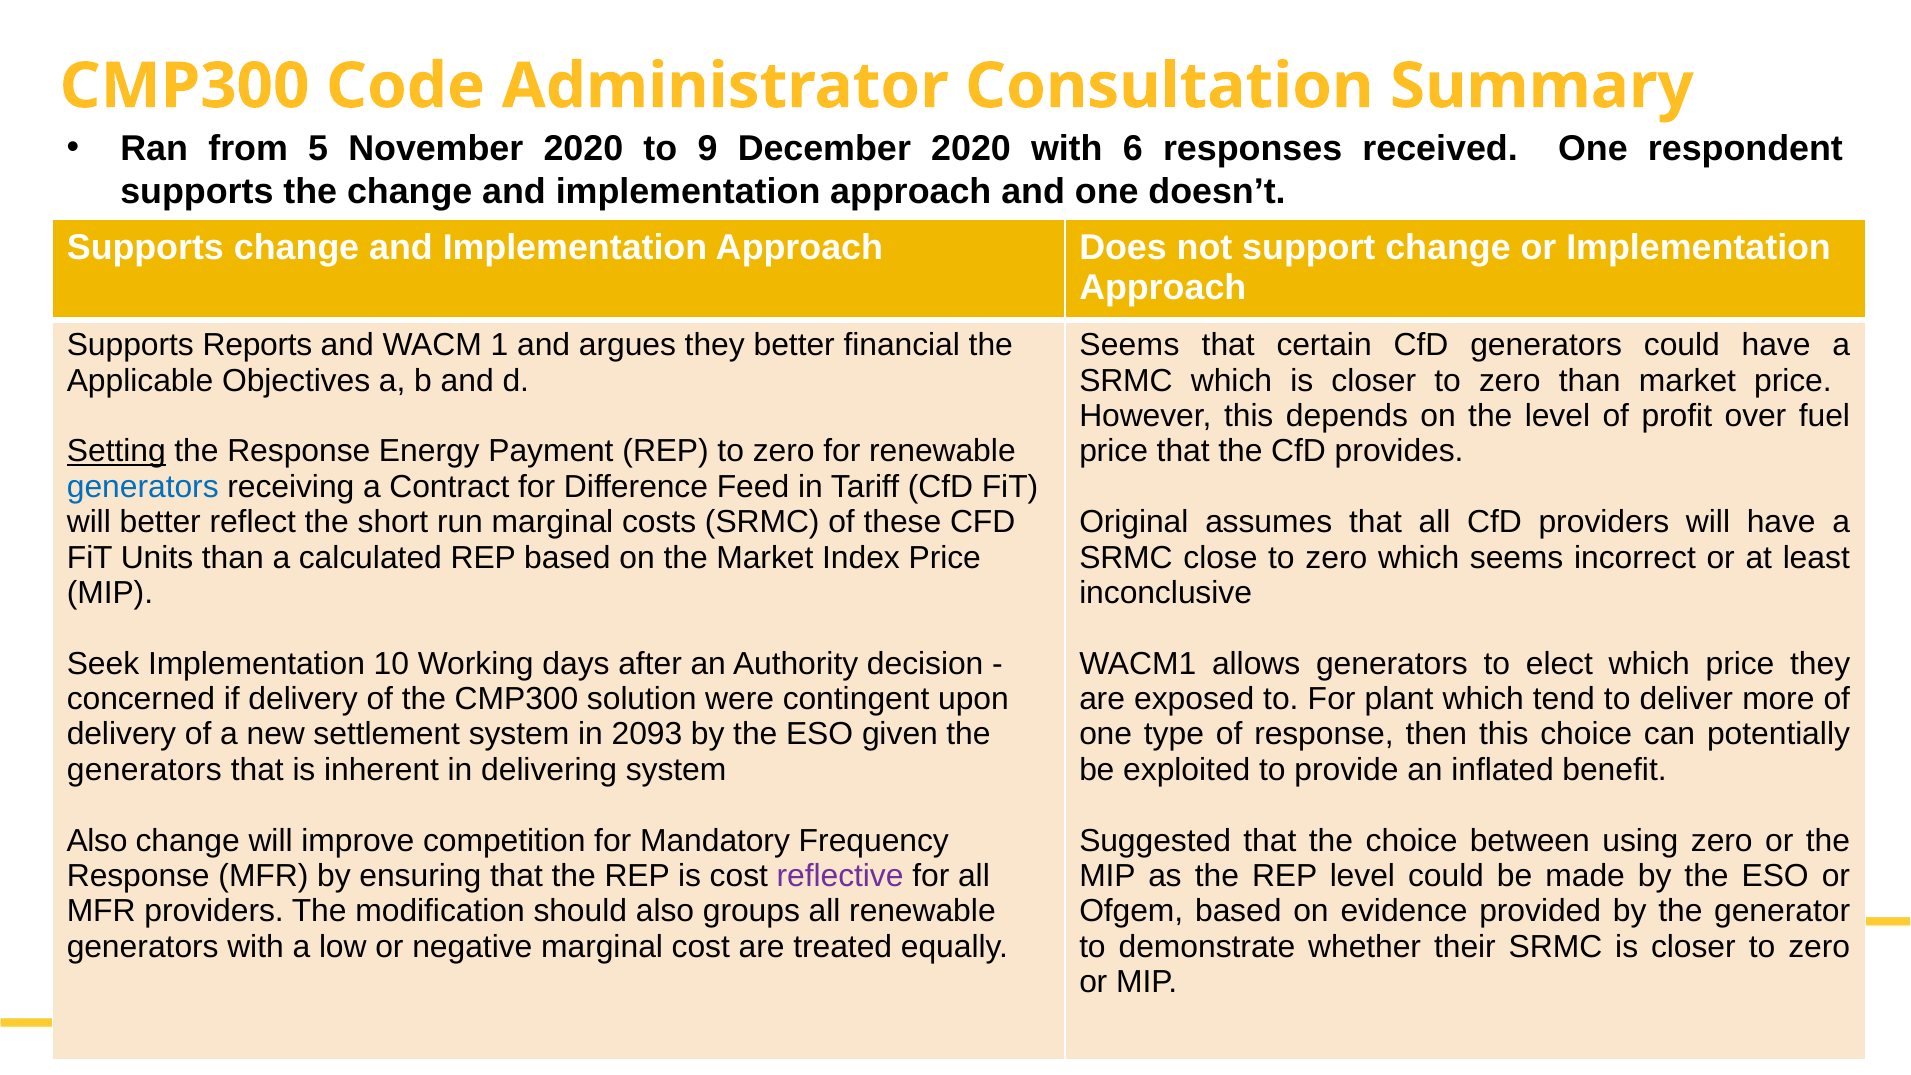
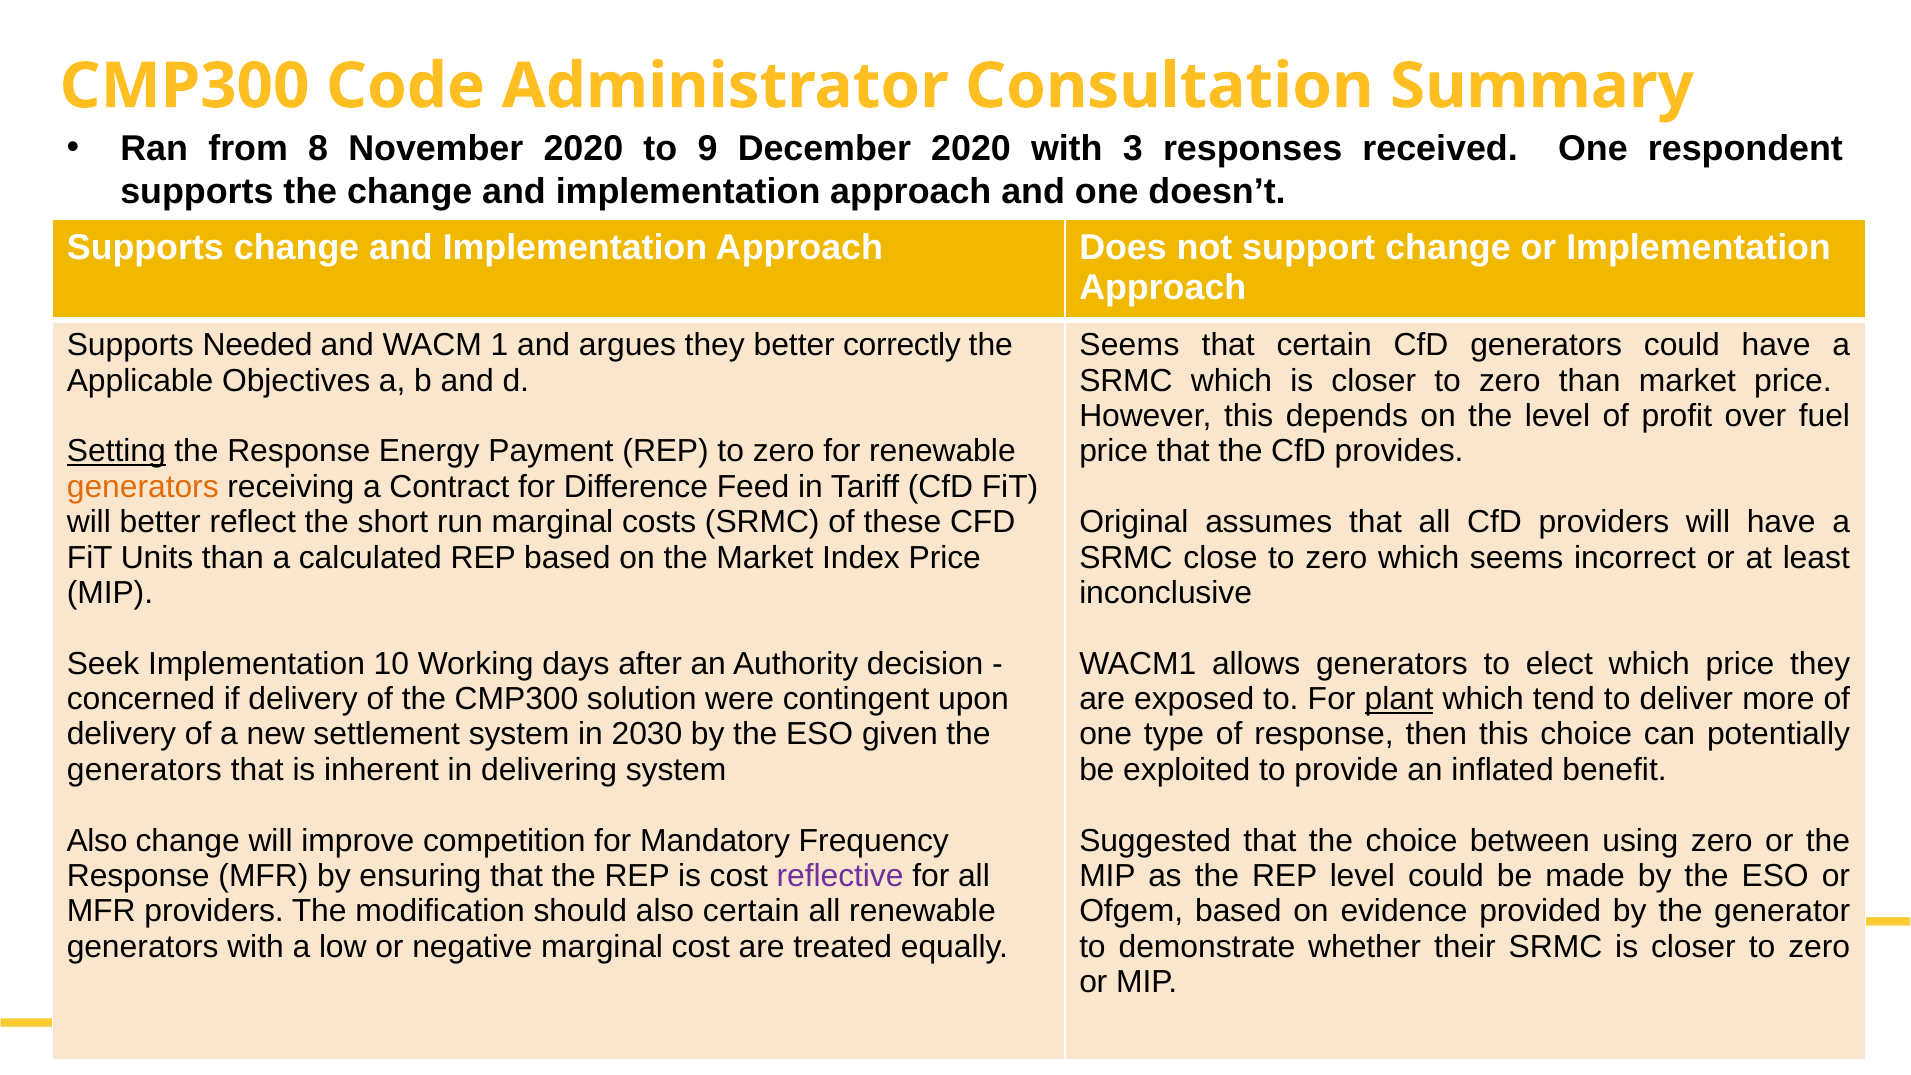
5: 5 -> 8
6: 6 -> 3
Reports: Reports -> Needed
financial: financial -> correctly
generators at (143, 487) colour: blue -> orange
plant underline: none -> present
2093: 2093 -> 2030
also groups: groups -> certain
